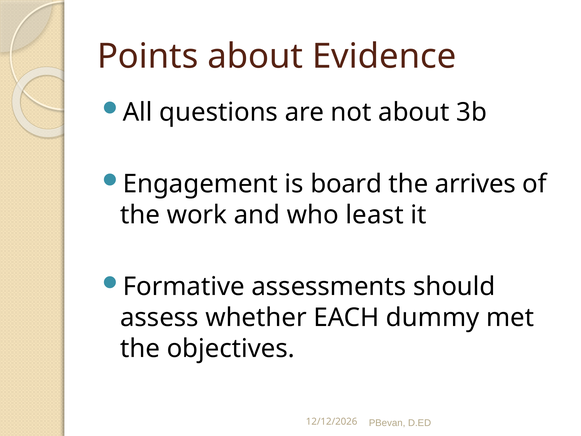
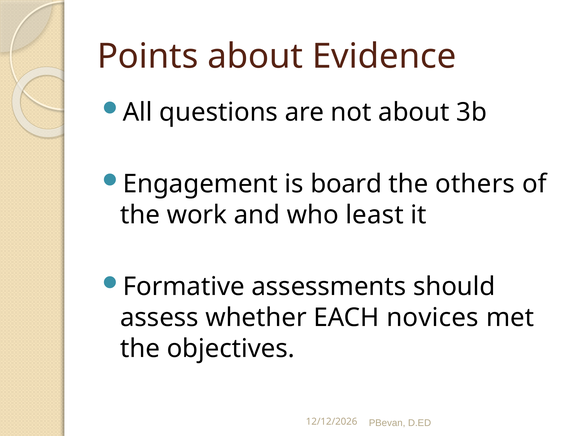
arrives: arrives -> others
dummy: dummy -> novices
